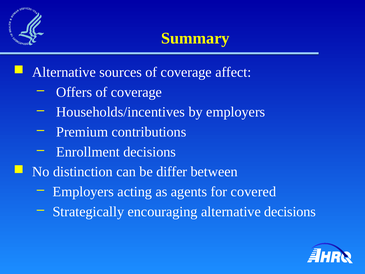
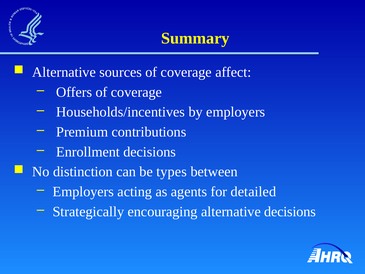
differ: differ -> types
covered: covered -> detailed
